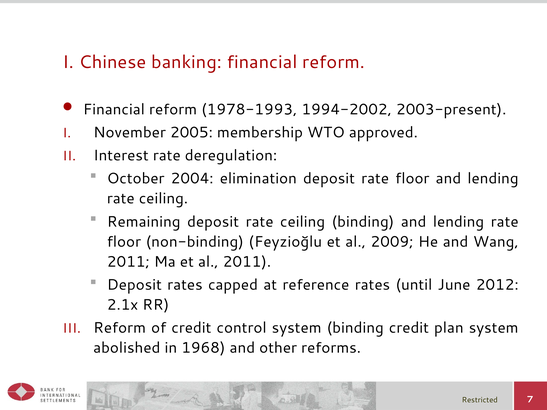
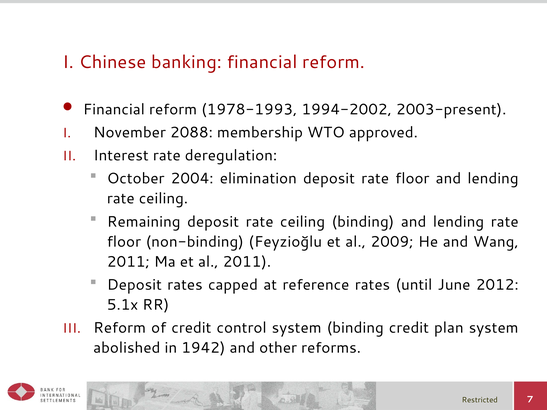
2005: 2005 -> 2088
2.1x: 2.1x -> 5.1x
1968: 1968 -> 1942
